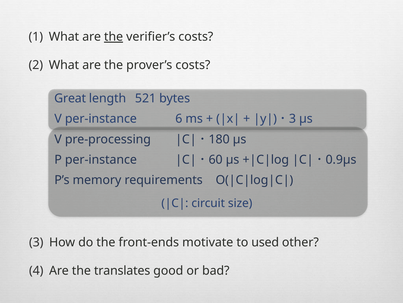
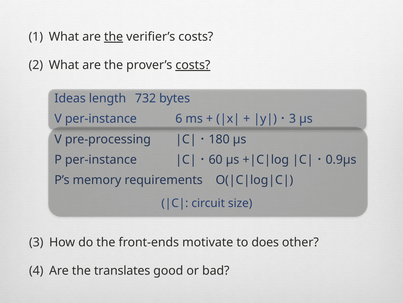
costs at (193, 65) underline: none -> present
Great: Great -> Ideas
521: 521 -> 732
used: used -> does
